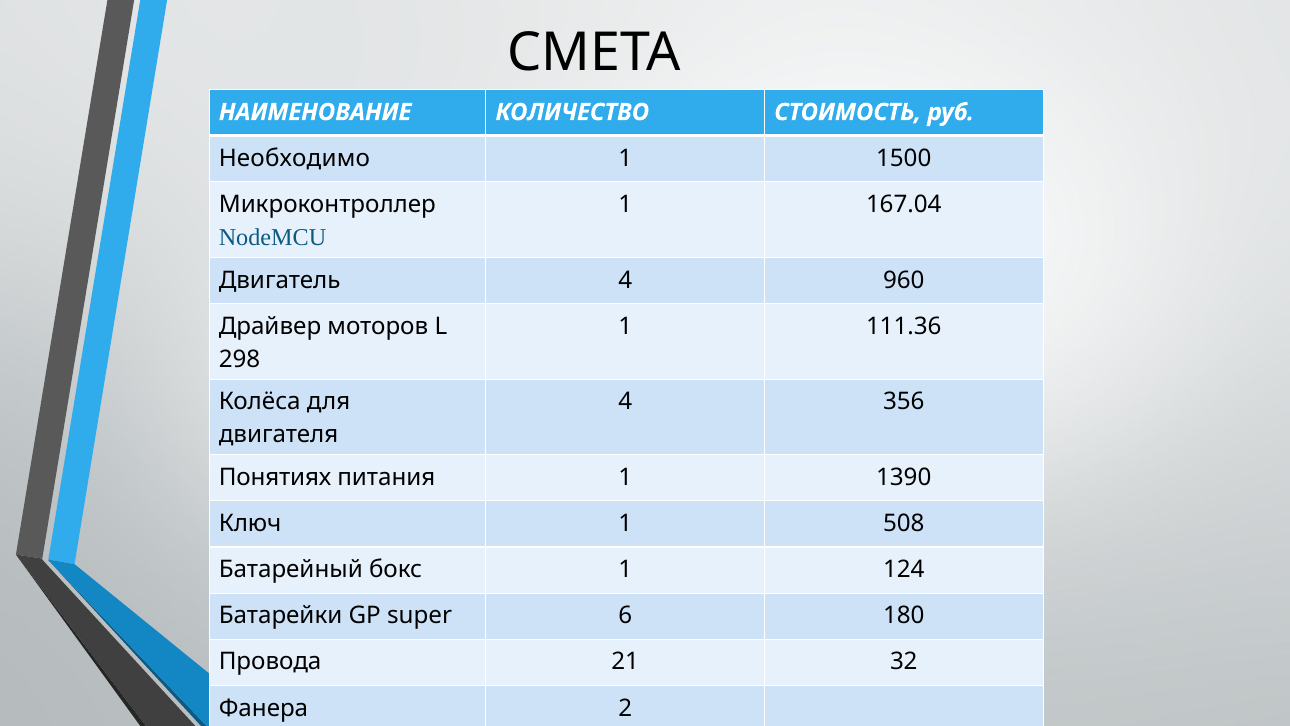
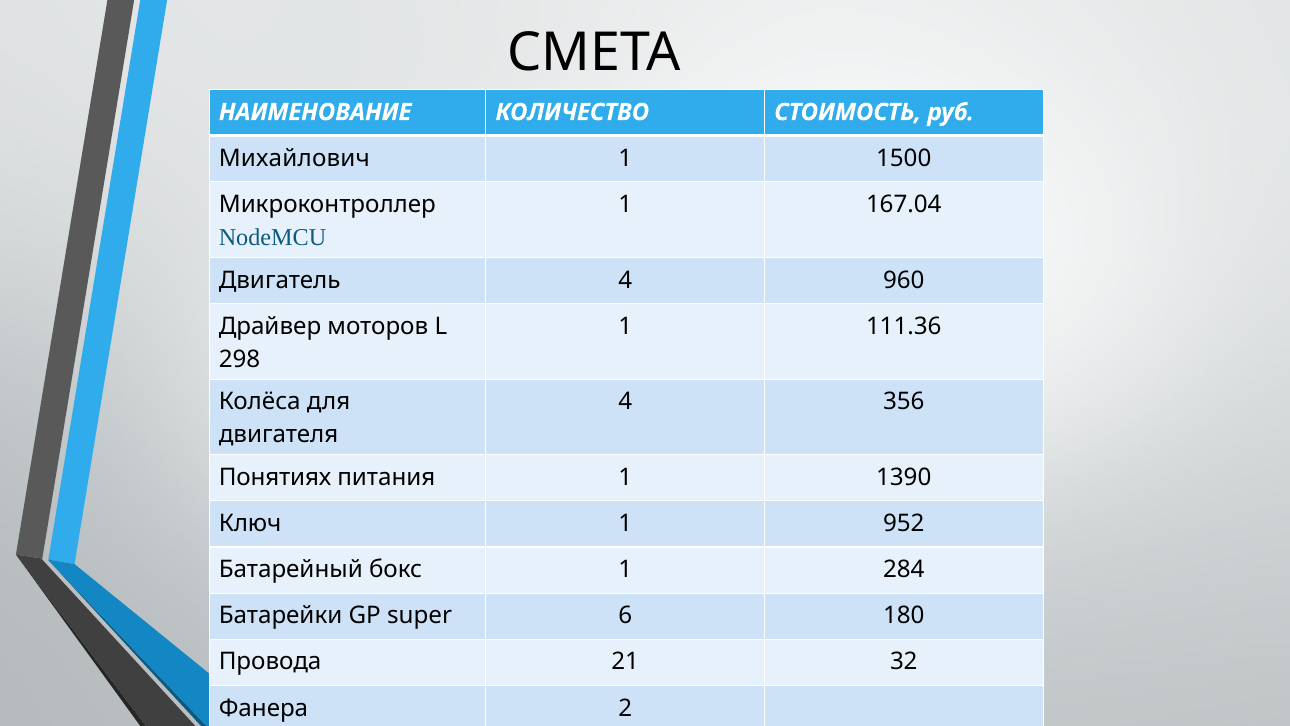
Необходимо: Необходимо -> Михайлович
508: 508 -> 952
124: 124 -> 284
